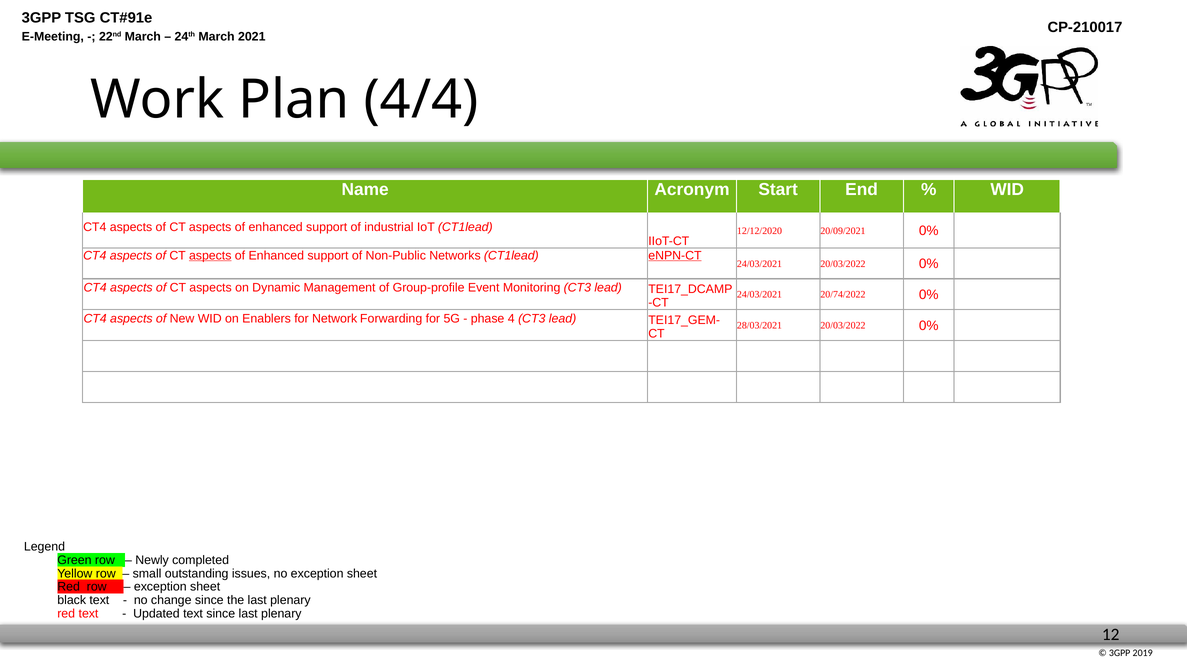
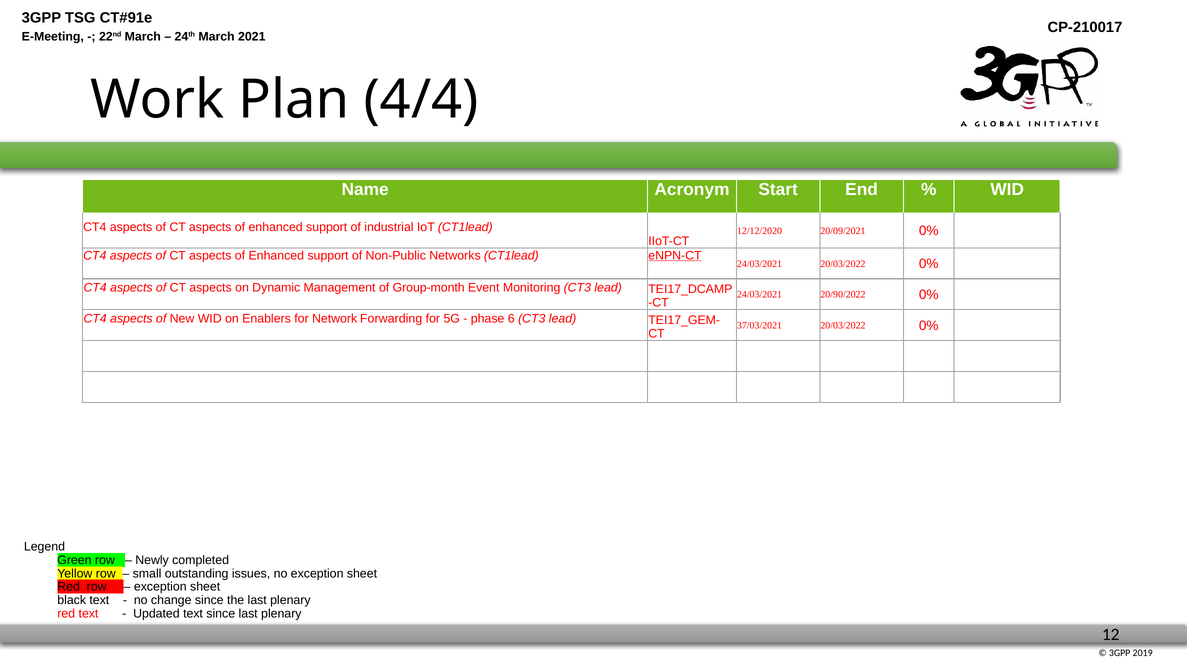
aspects at (210, 255) underline: present -> none
Group-profile: Group-profile -> Group-month
20/74/2022: 20/74/2022 -> 20/90/2022
4: 4 -> 6
28/03/2021: 28/03/2021 -> 37/03/2021
